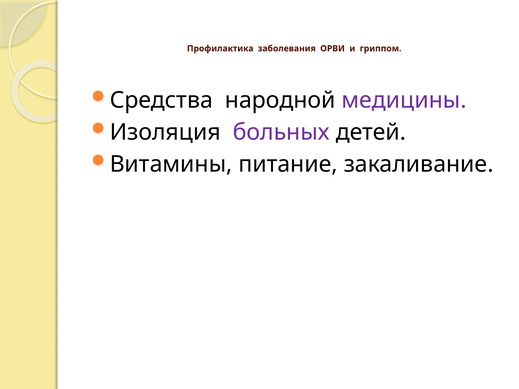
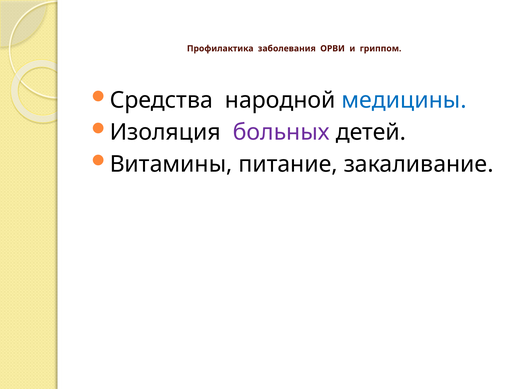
медицины colour: purple -> blue
